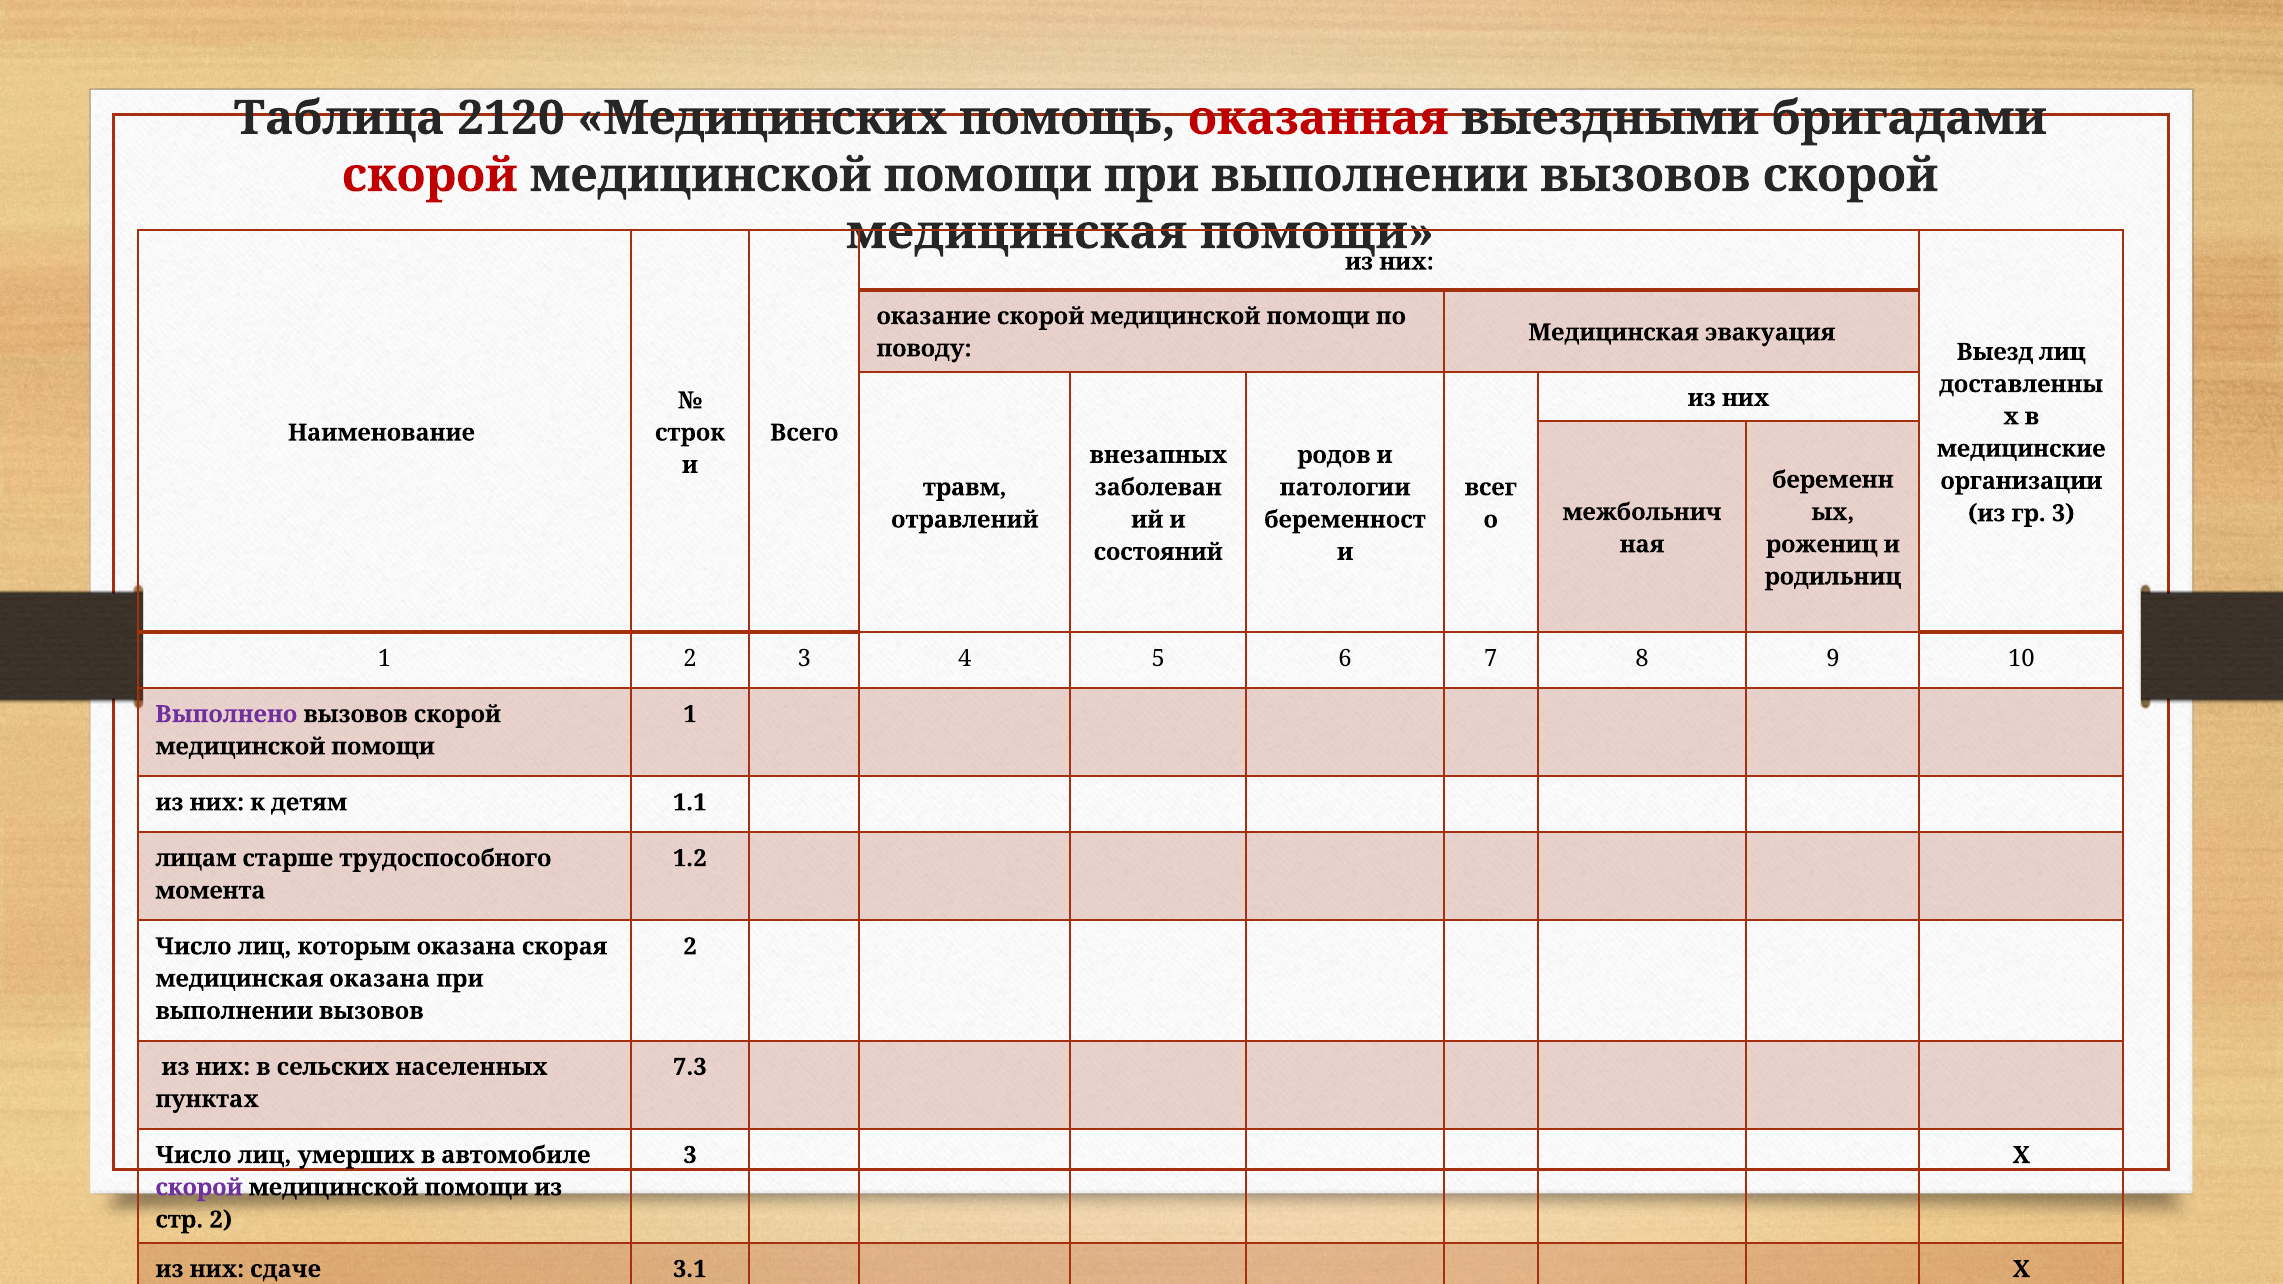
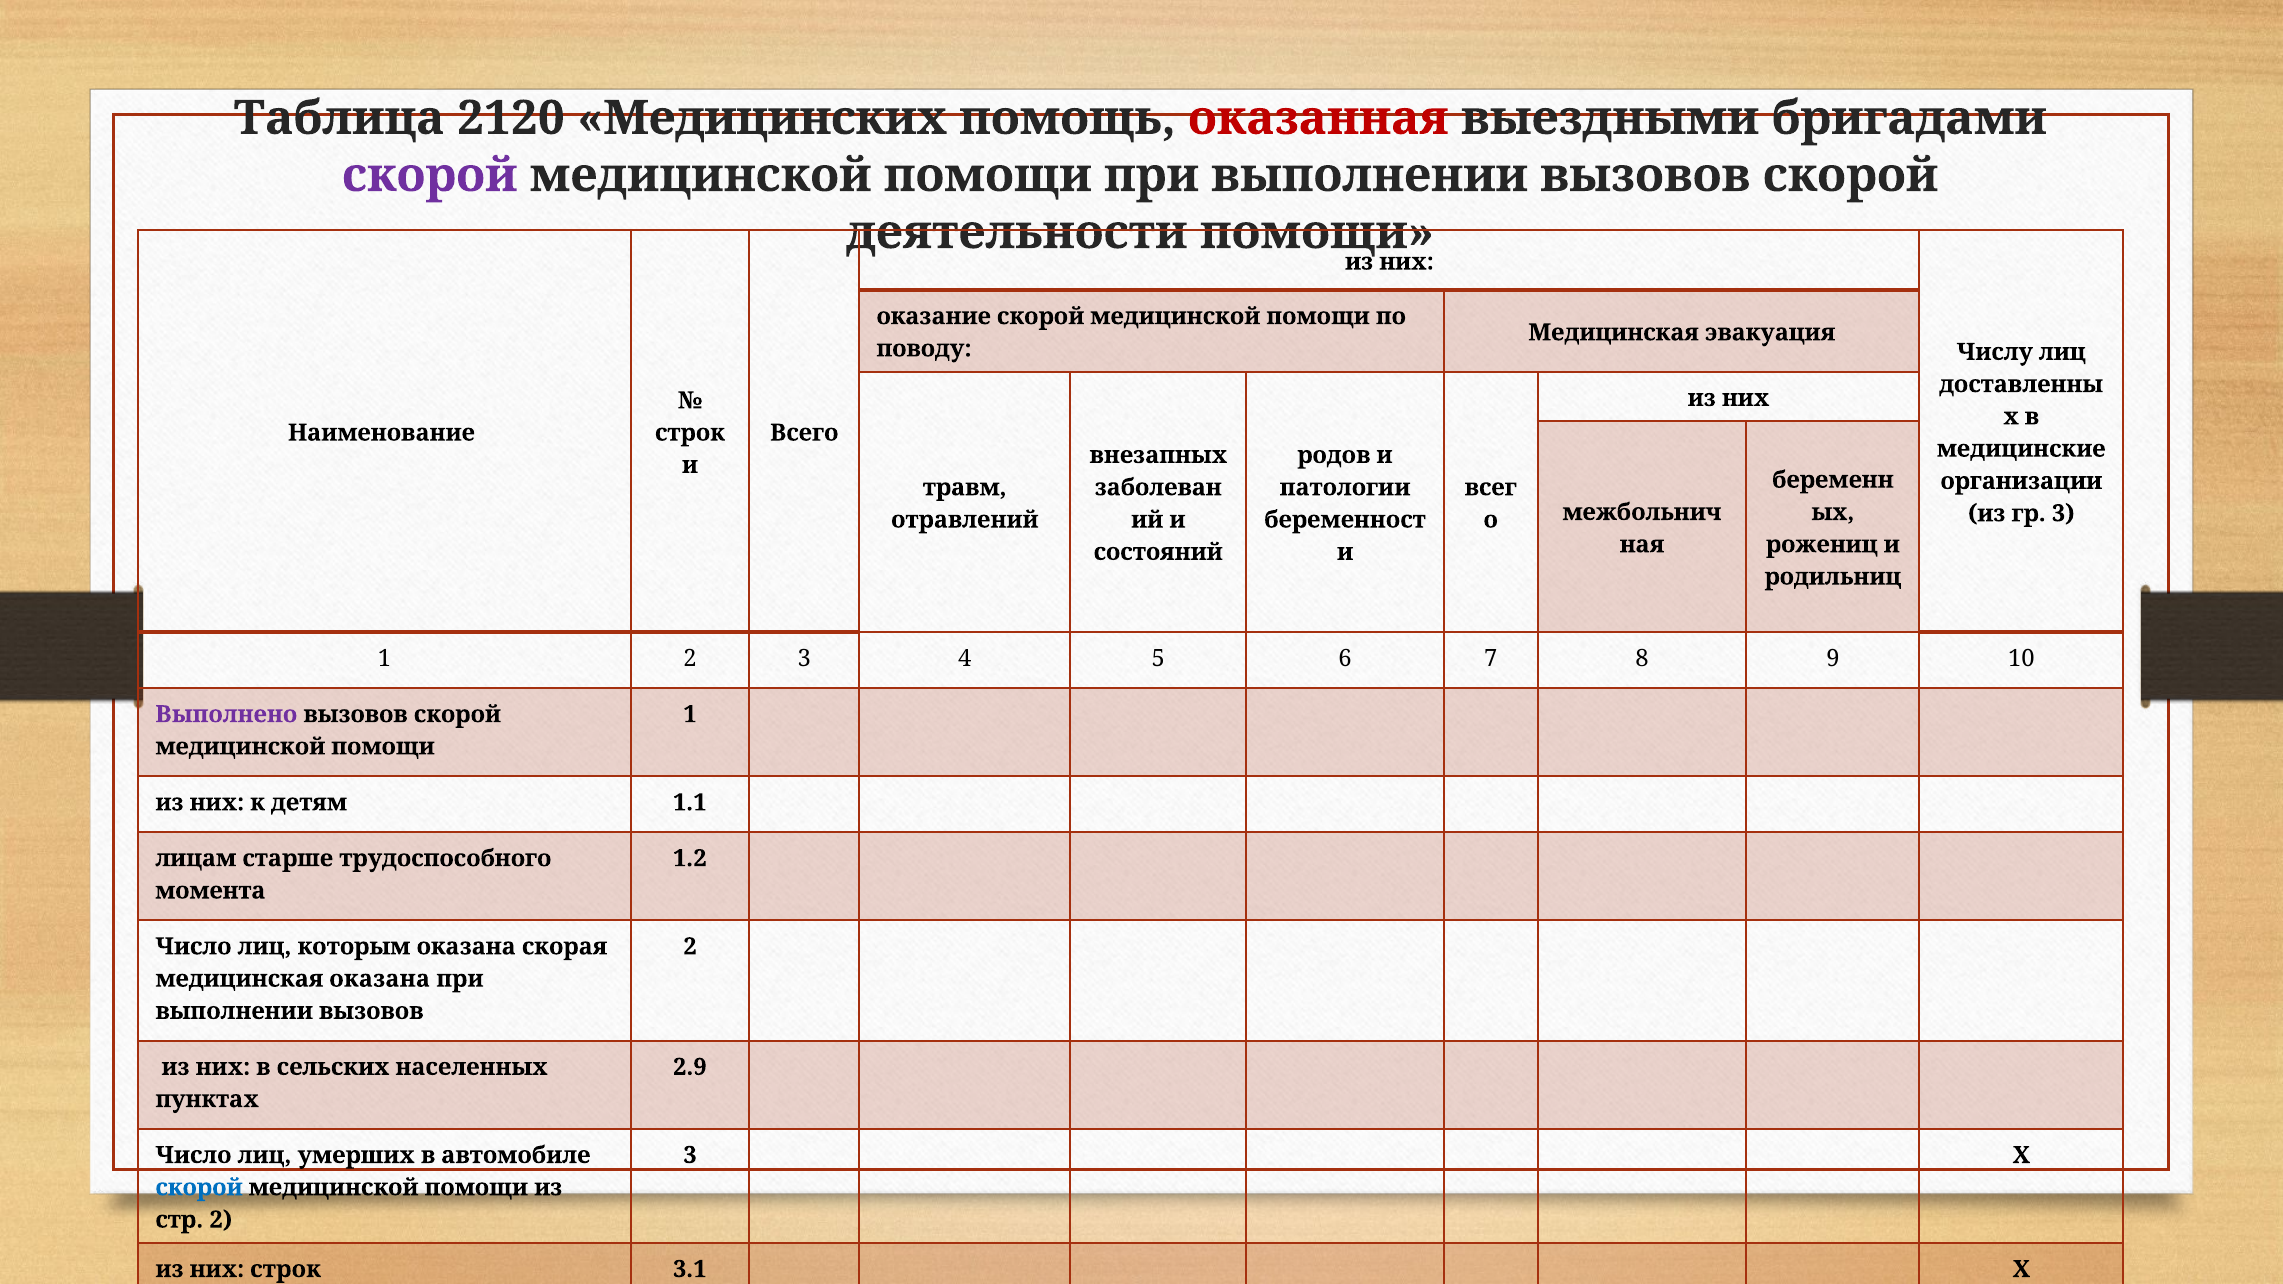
скорой at (430, 175) colour: red -> purple
медицинская at (1017, 232): медицинская -> деятельности
Выезд: Выезд -> Числу
7.3: 7.3 -> 2.9
скорой at (199, 1188) colour: purple -> blue
них сдаче: сдаче -> строк
